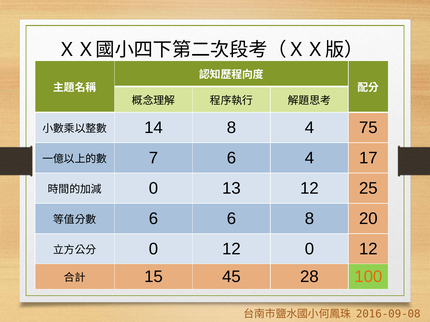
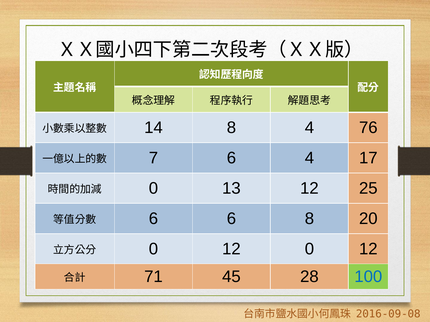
75: 75 -> 76
15: 15 -> 71
100 colour: orange -> blue
